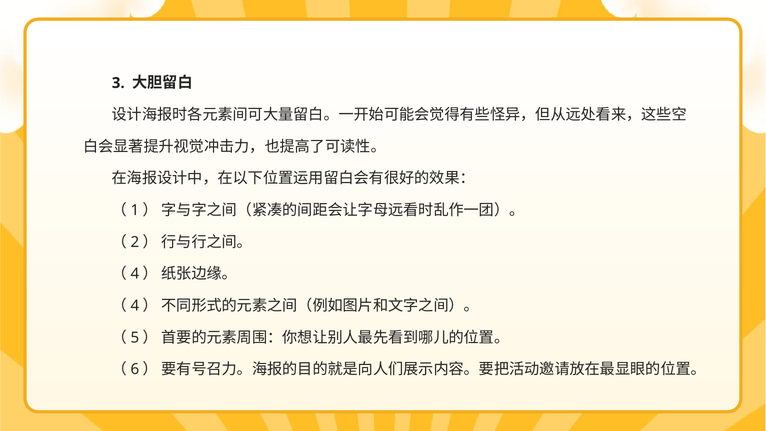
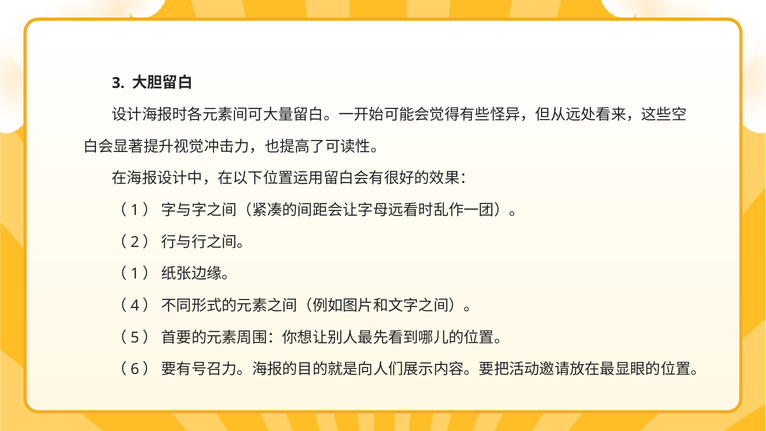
4 at (135, 274): 4 -> 1
